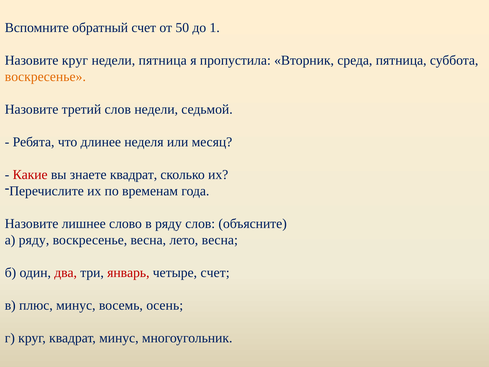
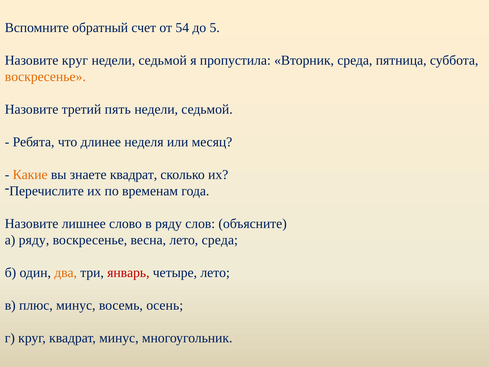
50: 50 -> 54
1: 1 -> 5
пятница at (163, 60): пятница -> седьмой
третий слов: слов -> пять
Какие colour: red -> orange
лето весна: весна -> среда
два colour: red -> orange
четыре счет: счет -> лето
